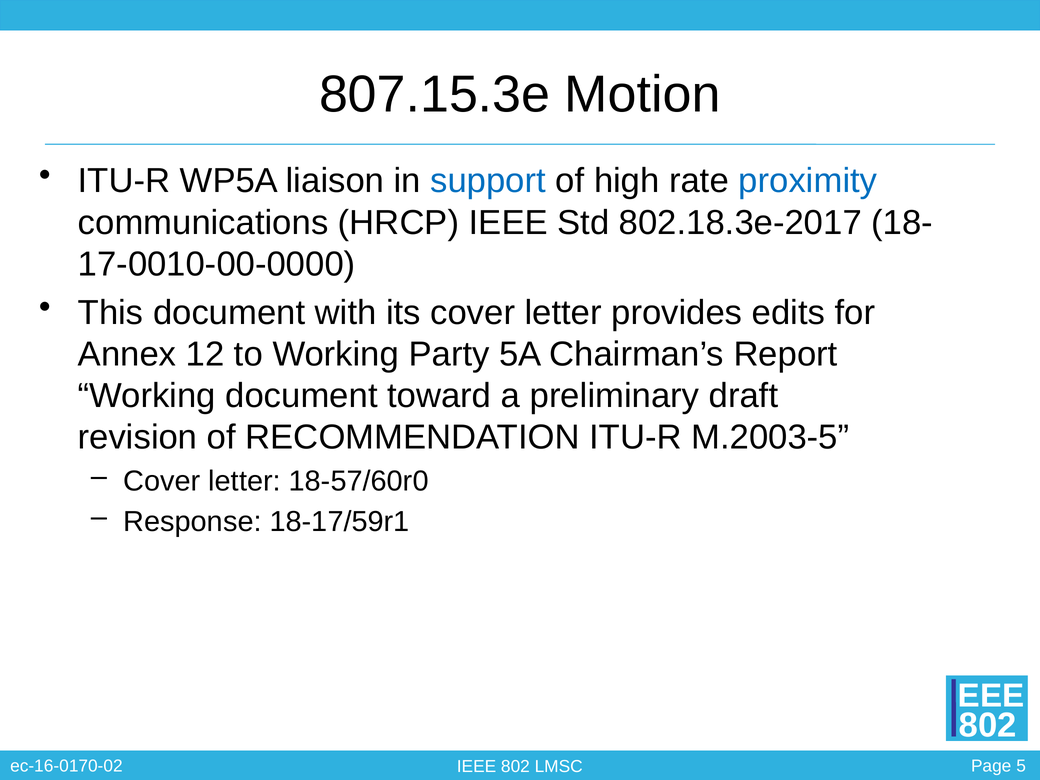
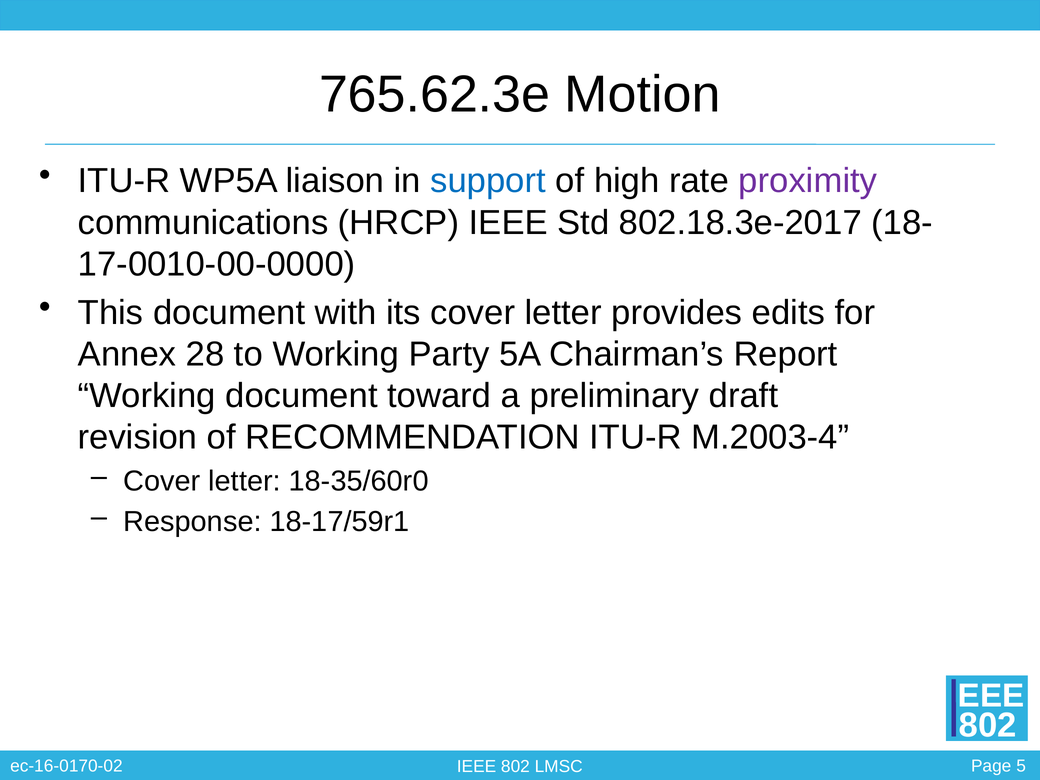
807.15.3e: 807.15.3e -> 765.62.3e
proximity colour: blue -> purple
12: 12 -> 28
M.2003-5: M.2003-5 -> M.2003-4
18-57/60r0: 18-57/60r0 -> 18-35/60r0
